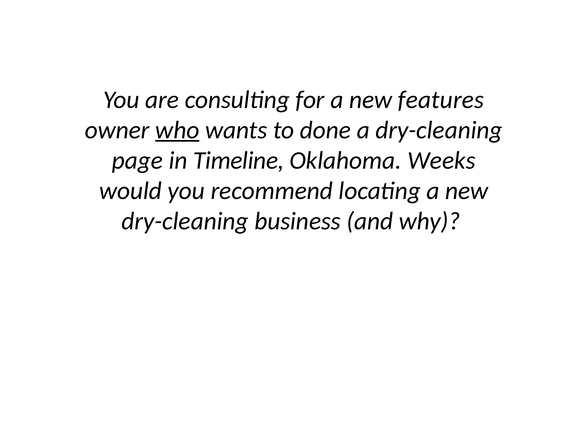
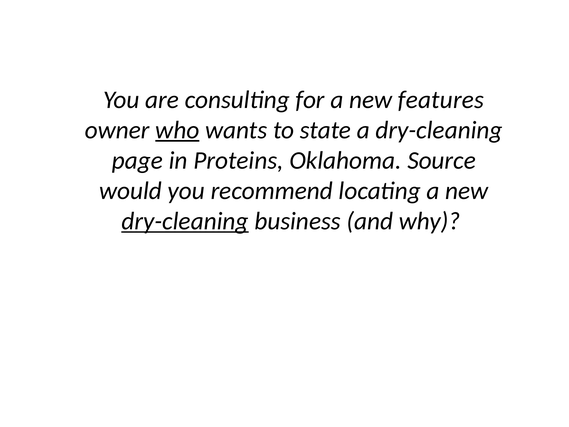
done: done -> state
Timeline: Timeline -> Proteins
Weeks: Weeks -> Source
dry-cleaning at (185, 221) underline: none -> present
